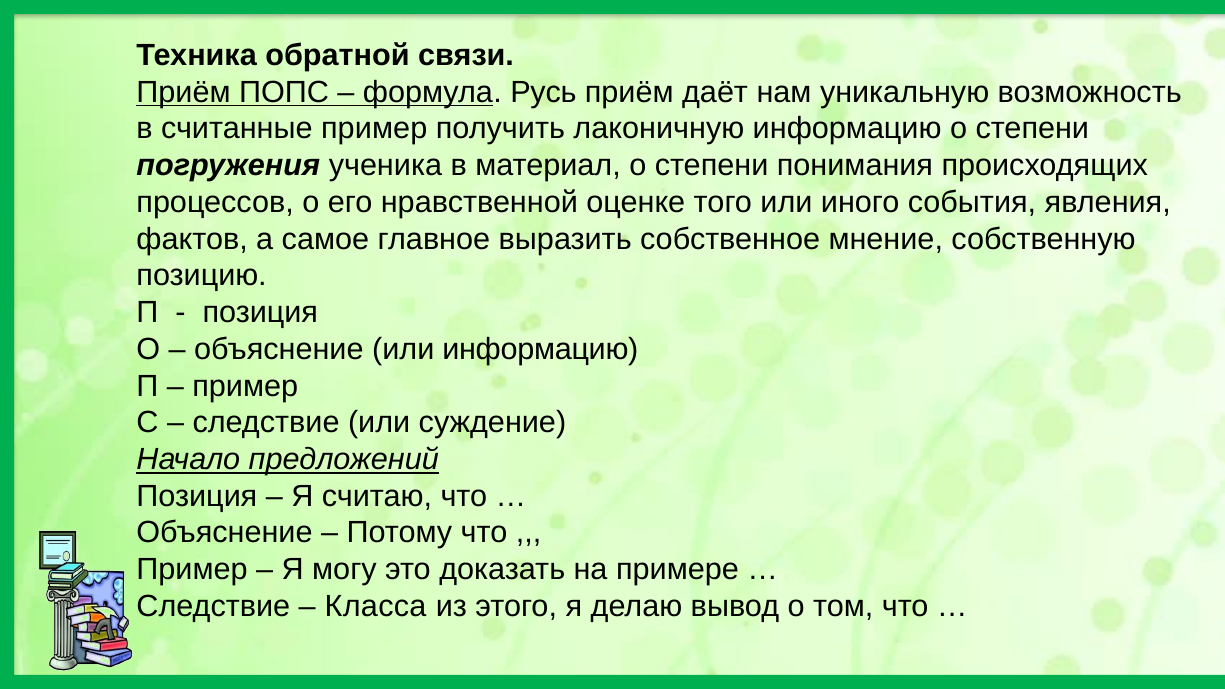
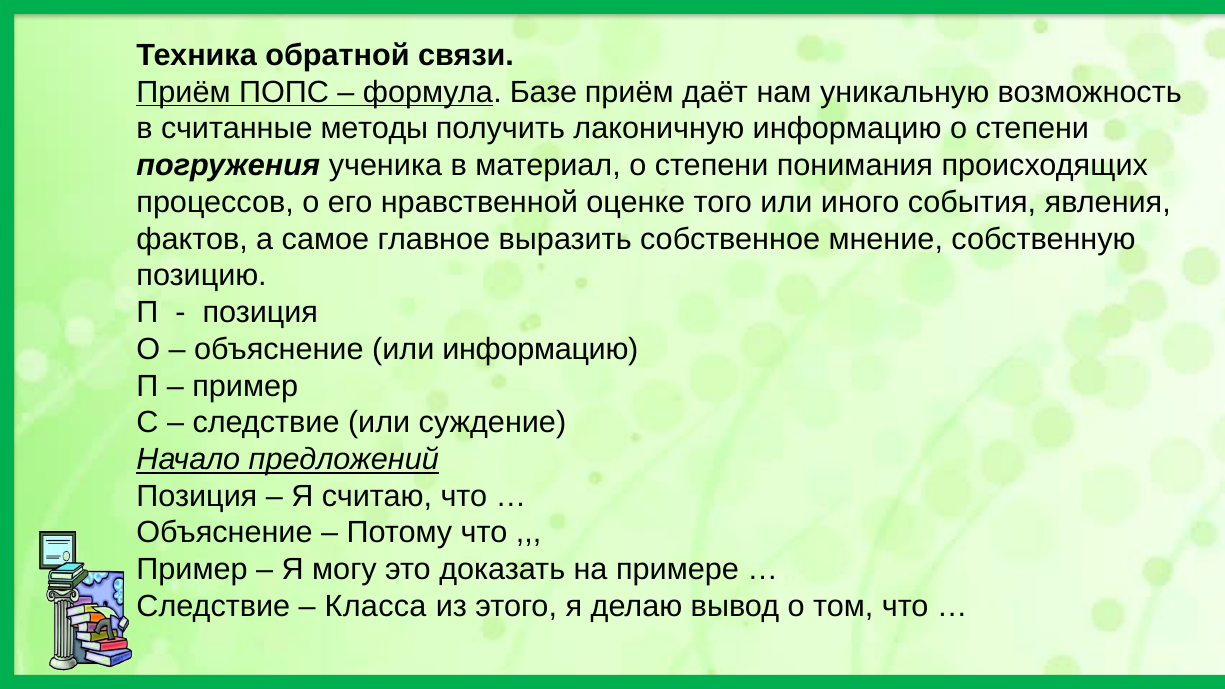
Русь: Русь -> Базе
считанные пример: пример -> методы
